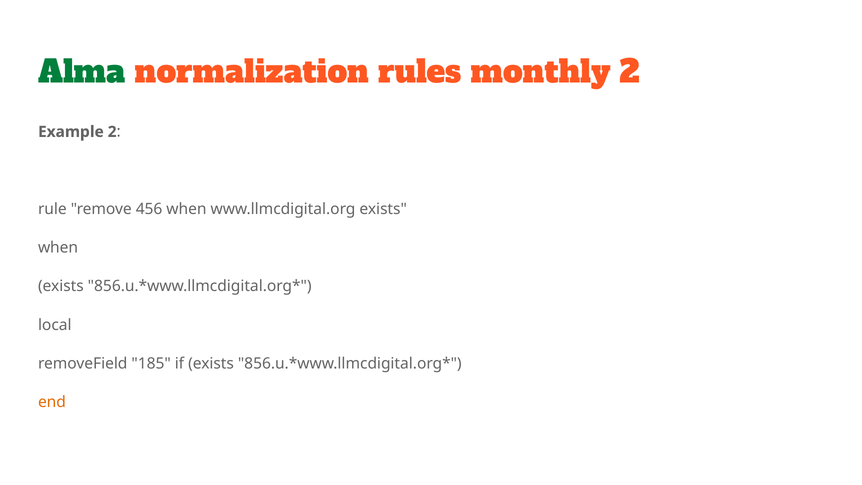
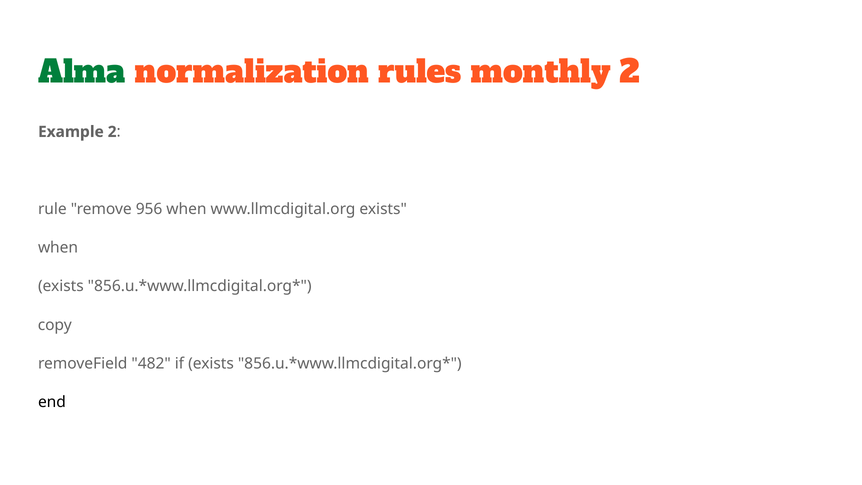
456: 456 -> 956
local: local -> copy
185: 185 -> 482
end colour: orange -> black
